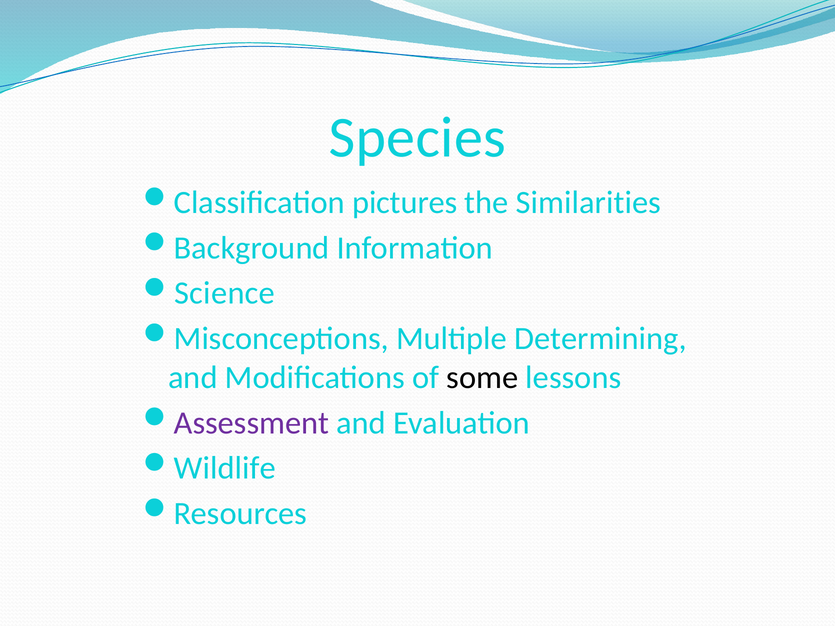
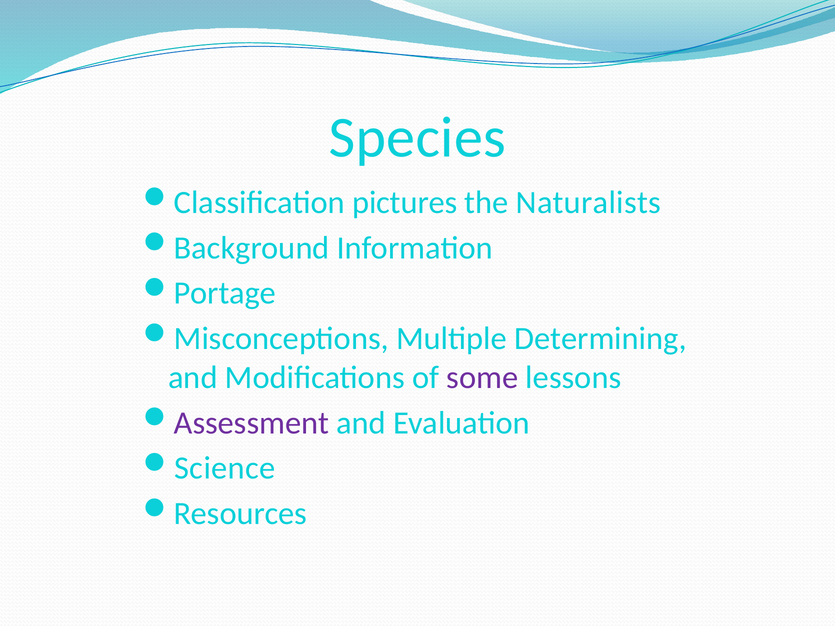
Similarities: Similarities -> Naturalists
Science: Science -> Portage
some colour: black -> purple
Wildlife: Wildlife -> Science
